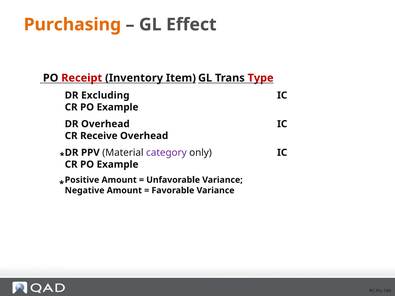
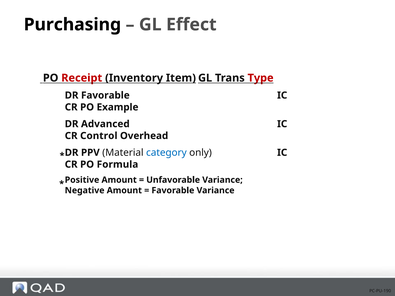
Purchasing colour: orange -> black
DR Excluding: Excluding -> Favorable
DR Overhead: Overhead -> Advanced
Receive: Receive -> Control
category colour: purple -> blue
Example at (118, 165): Example -> Formula
